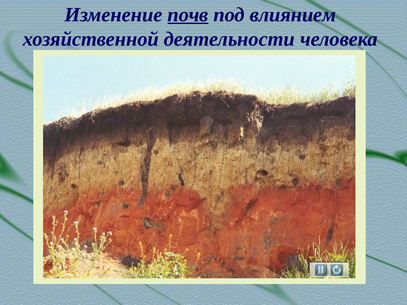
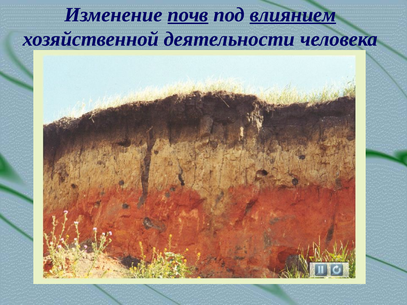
влиянием underline: none -> present
